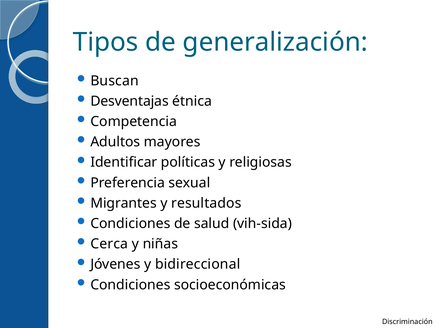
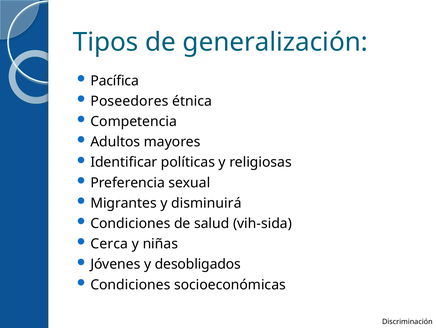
Buscan: Buscan -> Pacífica
Desventajas: Desventajas -> Poseedores
resultados: resultados -> disminuirá
bidireccional: bidireccional -> desobligados
